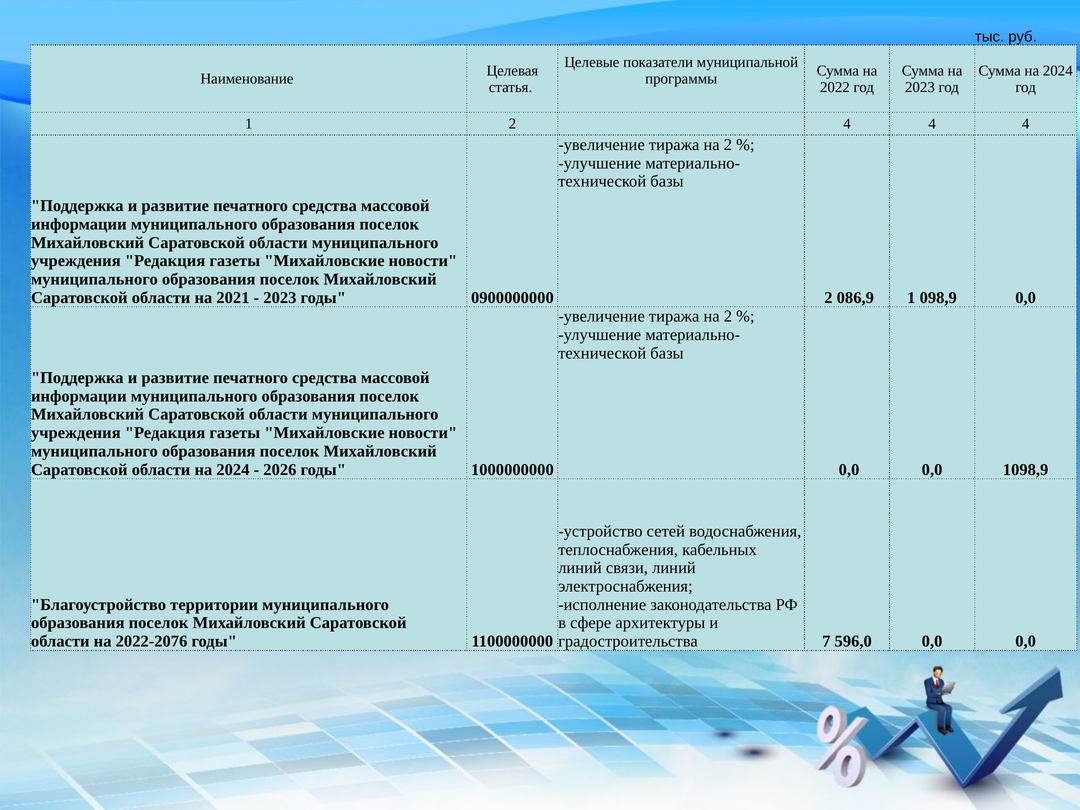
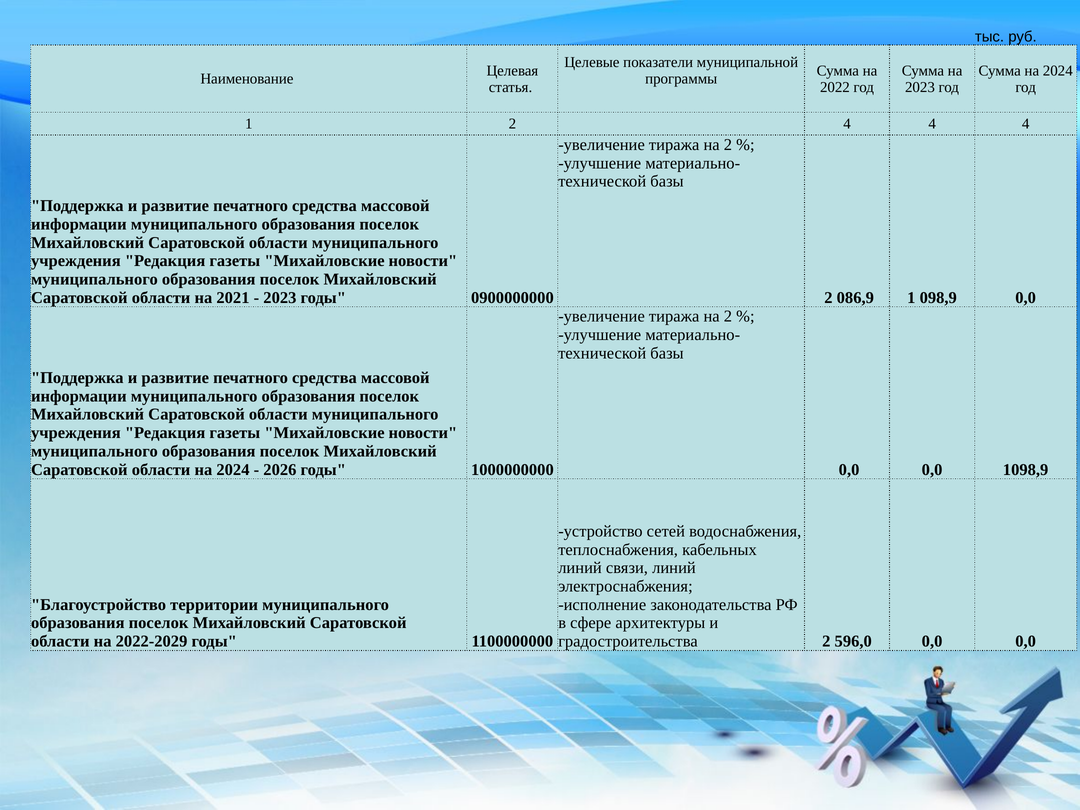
2022-2076: 2022-2076 -> 2022-2029
градостроительства 7: 7 -> 2
